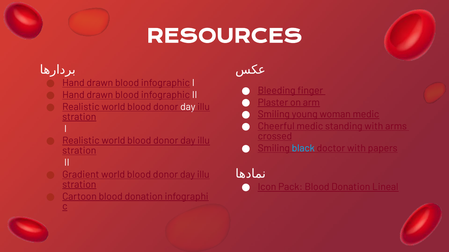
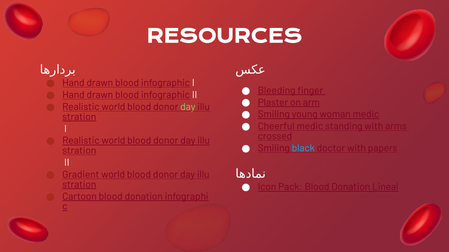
day at (188, 107) colour: white -> light green
